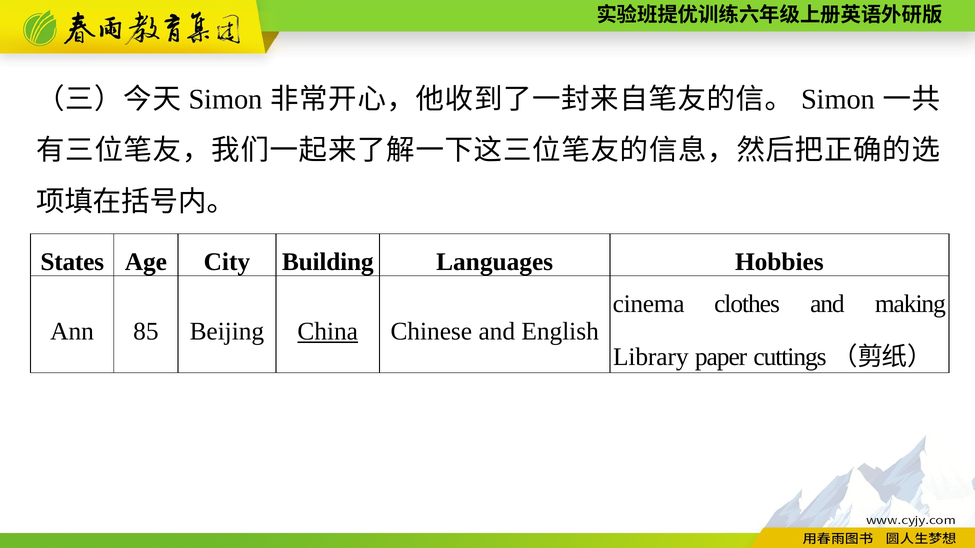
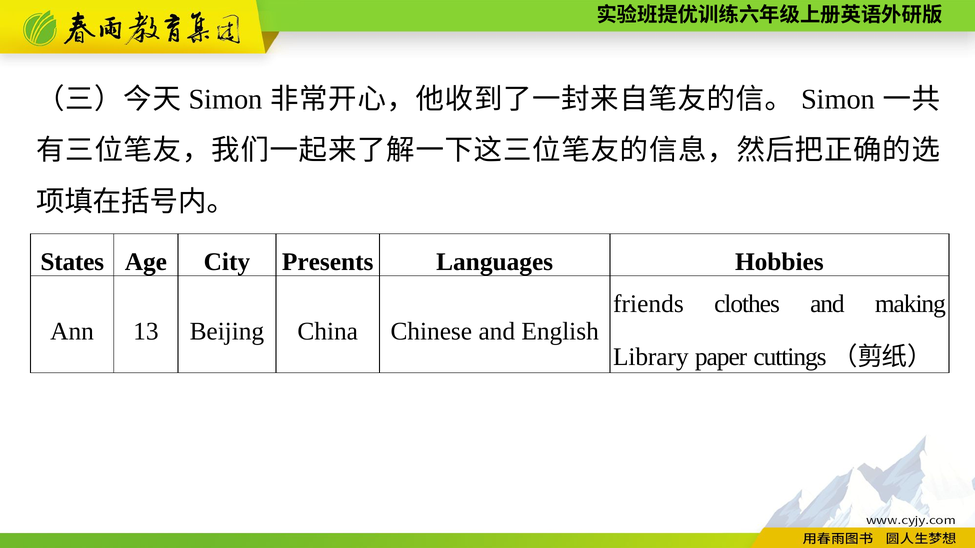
Building: Building -> Presents
cinema: cinema -> friends
85: 85 -> 13
China underline: present -> none
